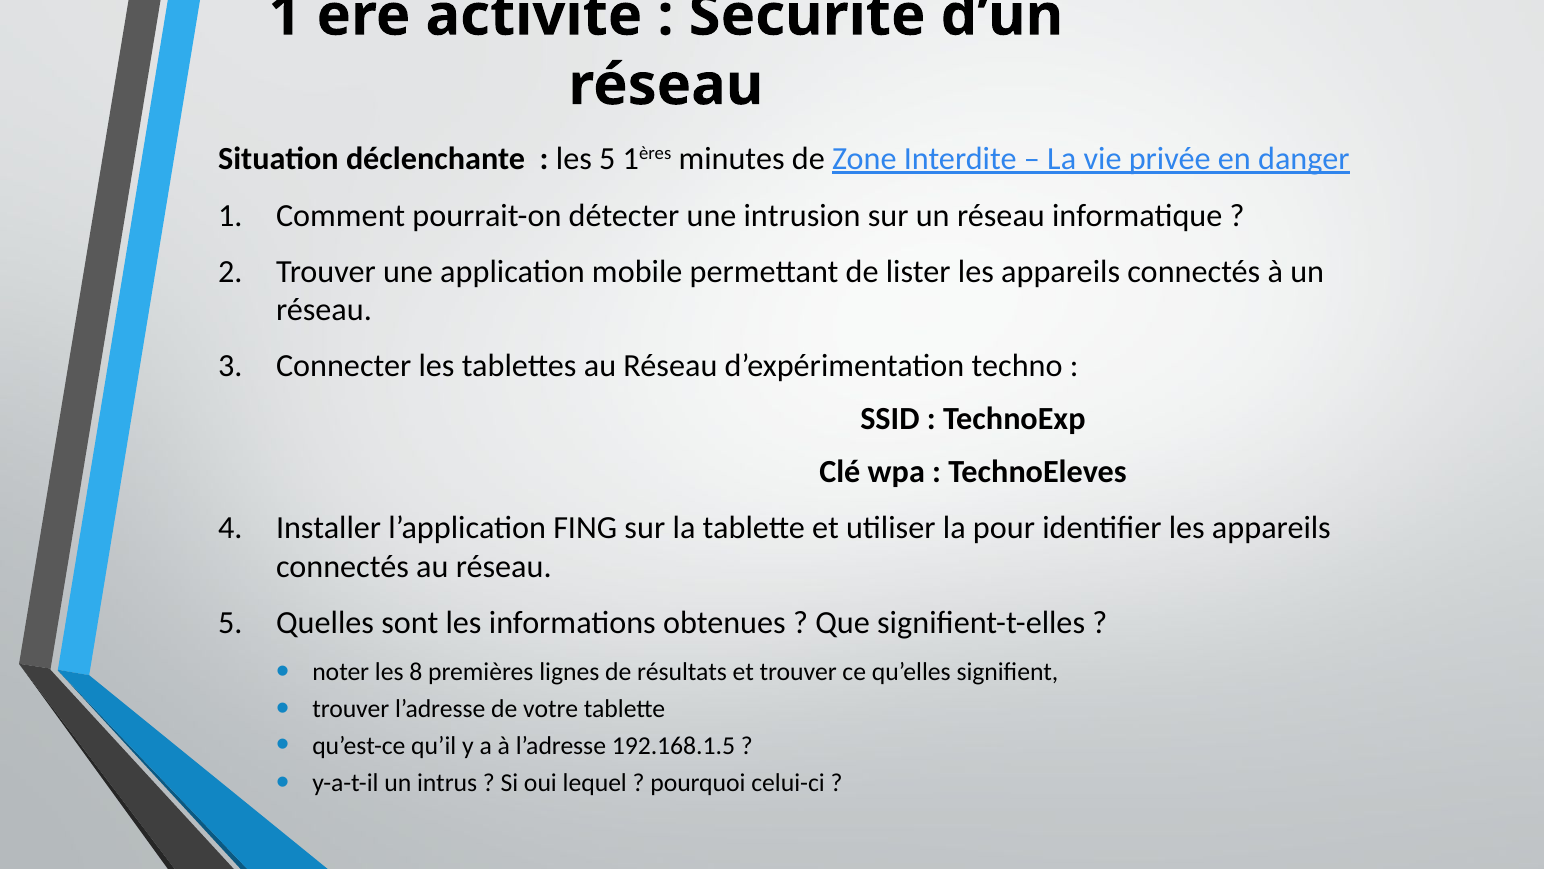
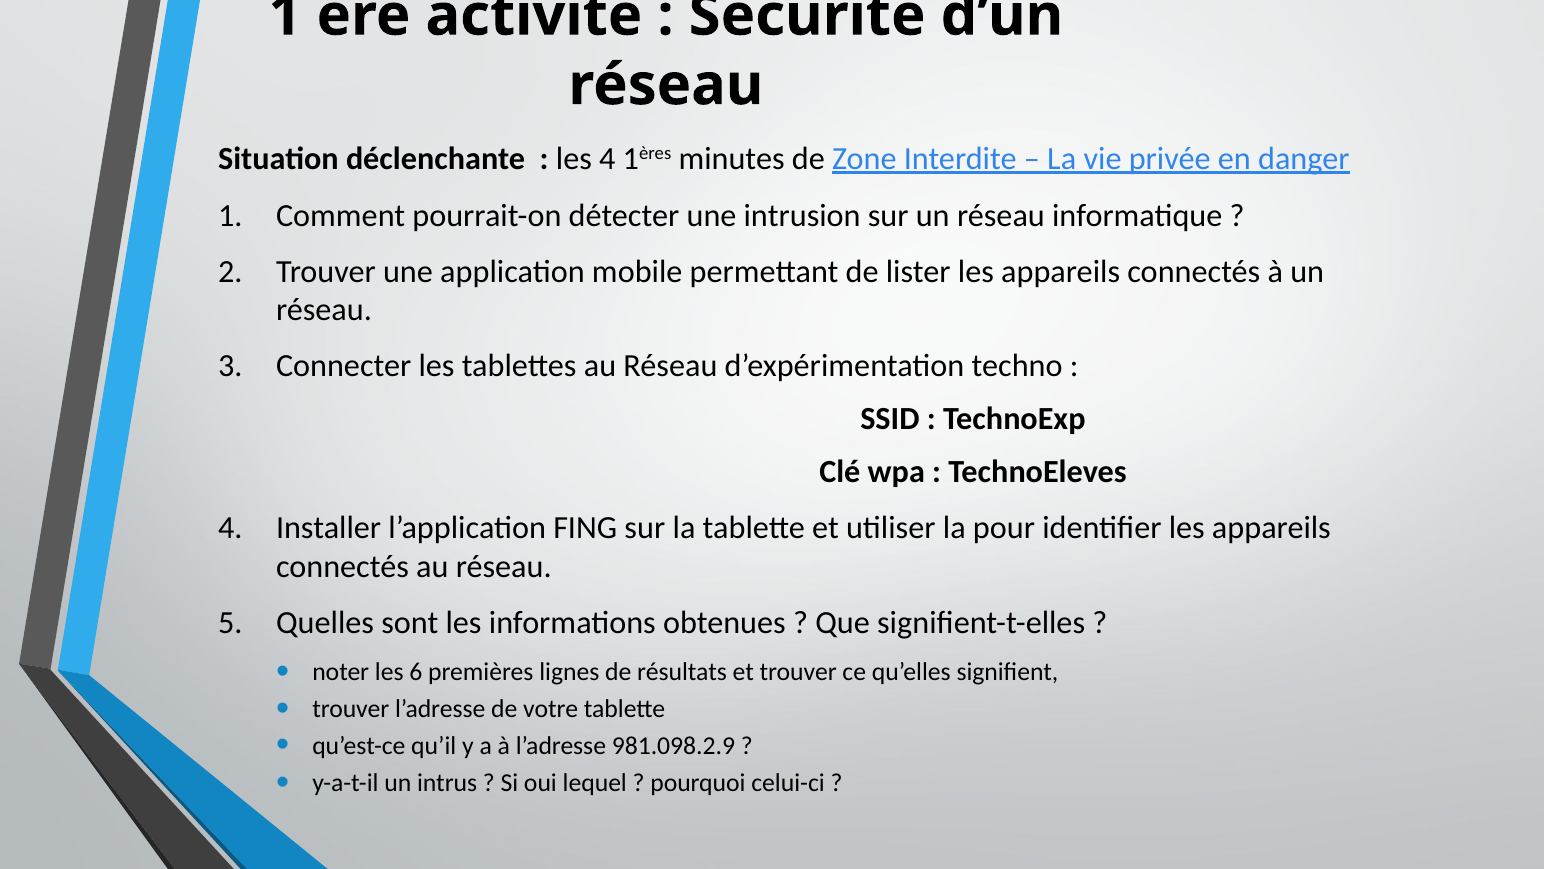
les 5: 5 -> 4
8: 8 -> 6
192.168.1.5: 192.168.1.5 -> 981.098.2.9
